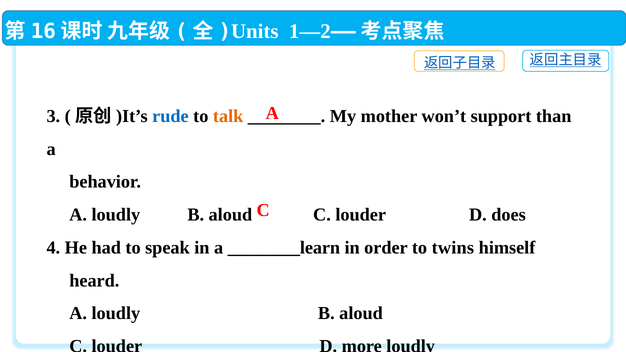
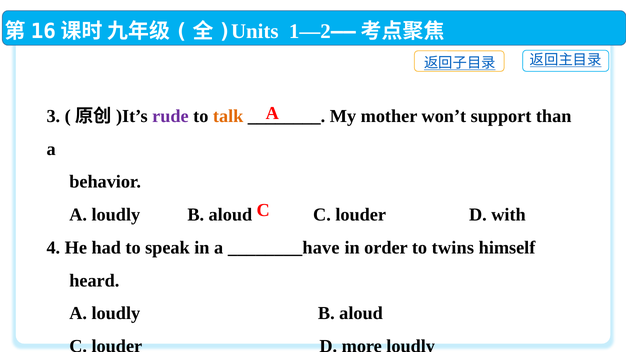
rude colour: blue -> purple
does: does -> with
________learn: ________learn -> ________have
